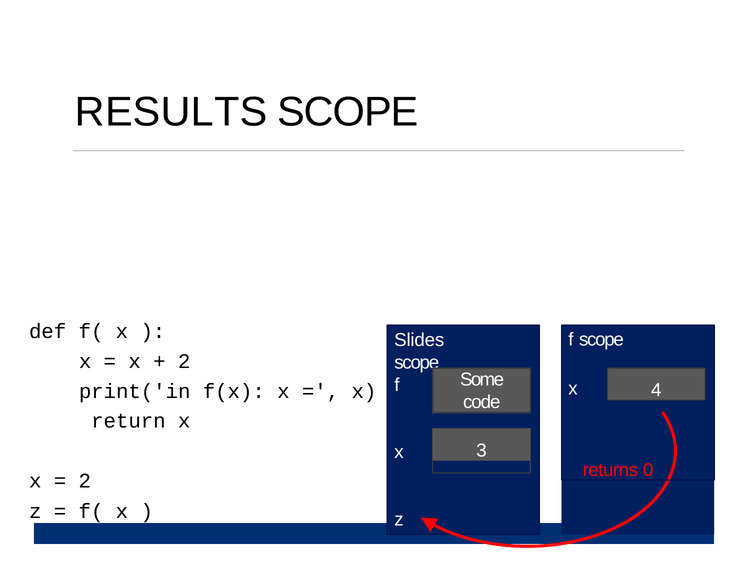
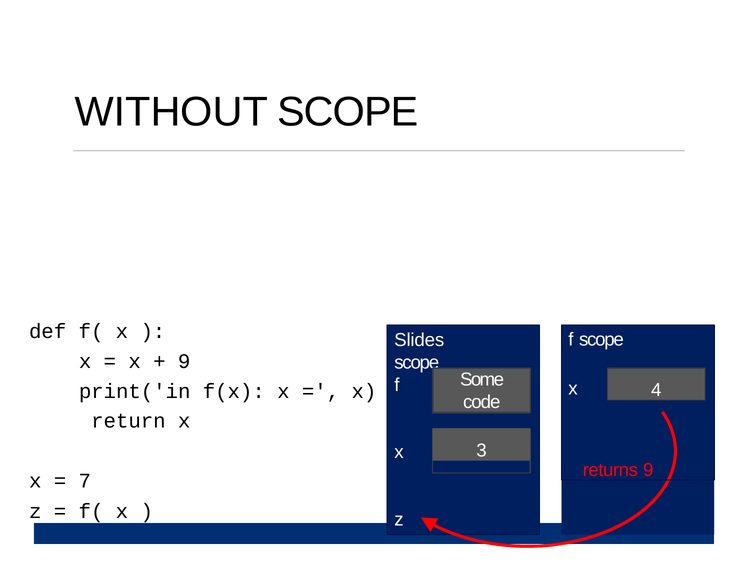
RESULTS: RESULTS -> WITHOUT
2 at (184, 361): 2 -> 9
returns 0: 0 -> 9
2 at (85, 481): 2 -> 7
